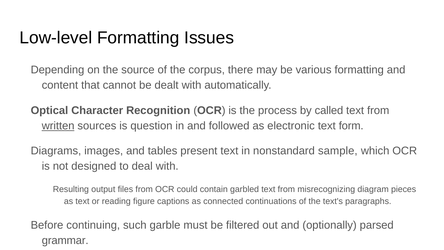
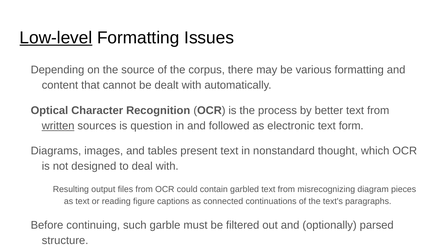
Low-level underline: none -> present
called: called -> better
sample: sample -> thought
grammar: grammar -> structure
